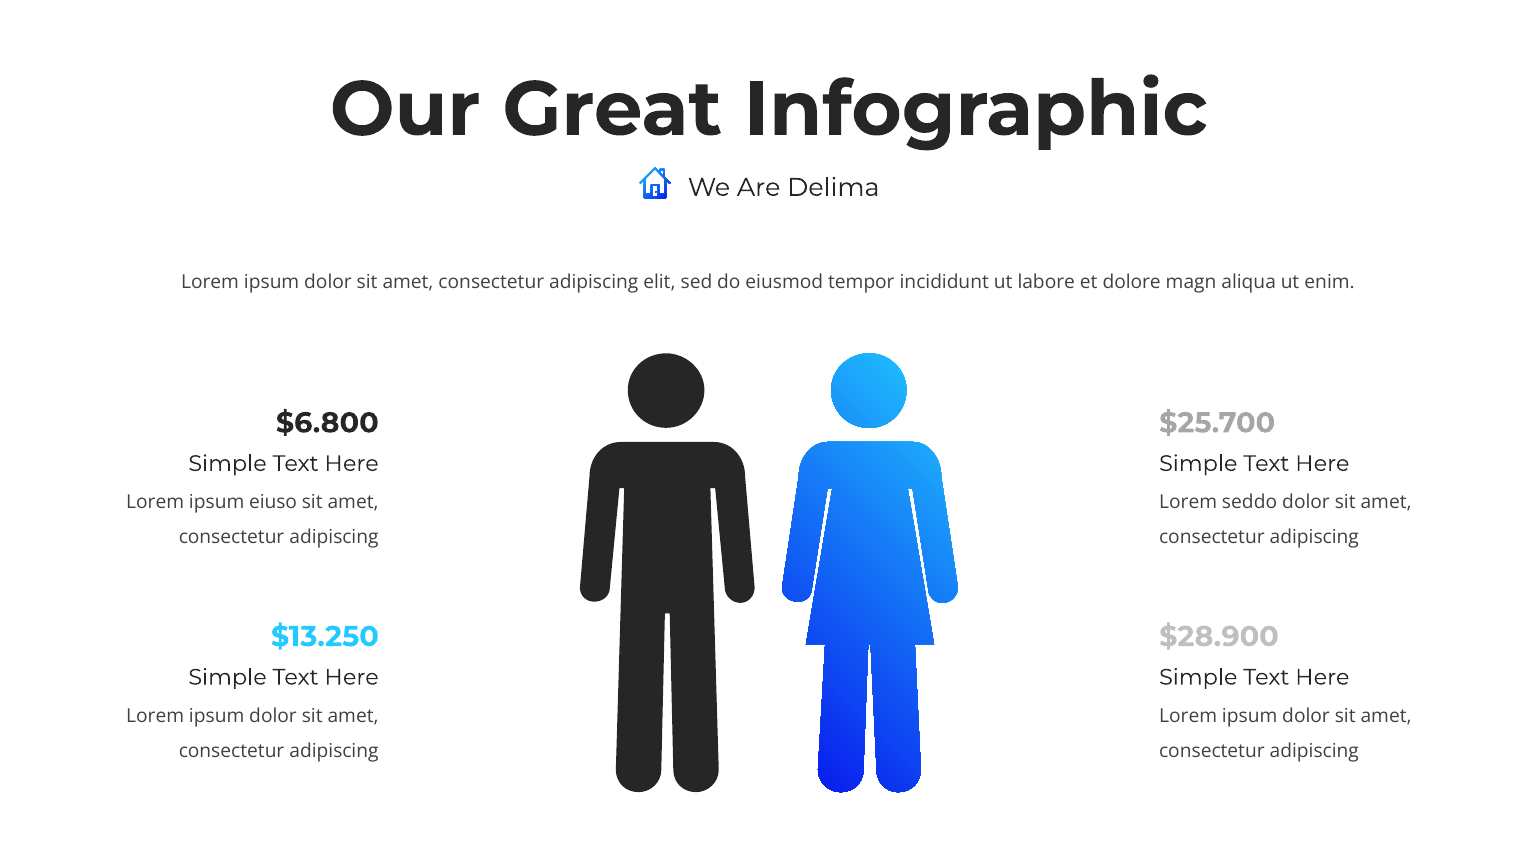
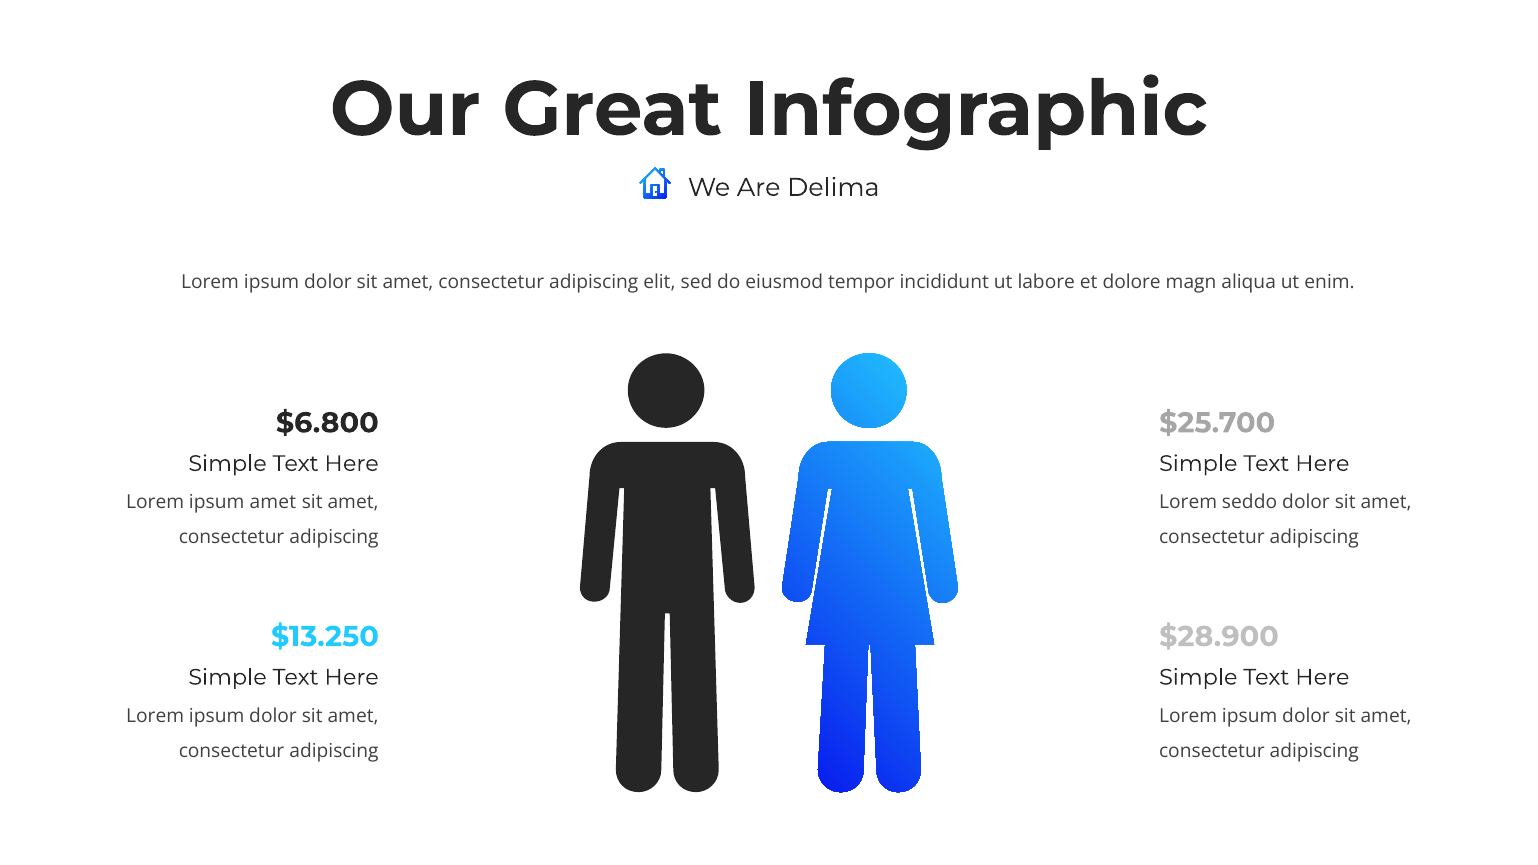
ipsum eiuso: eiuso -> amet
